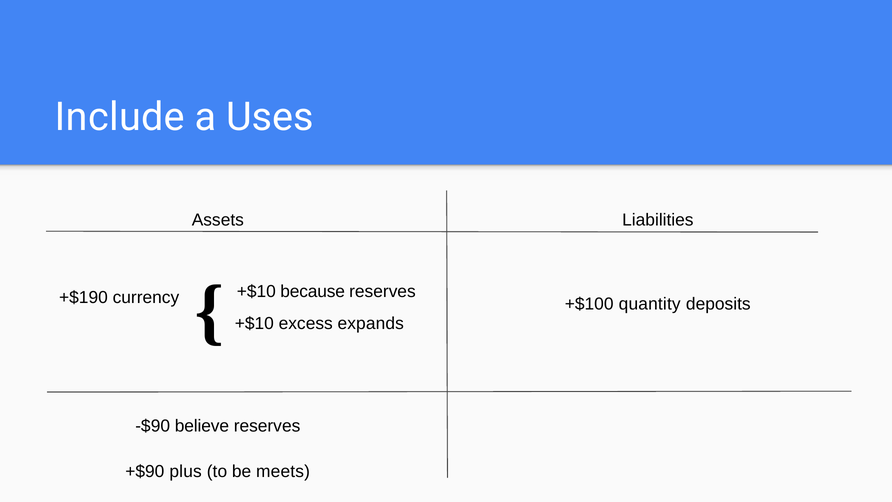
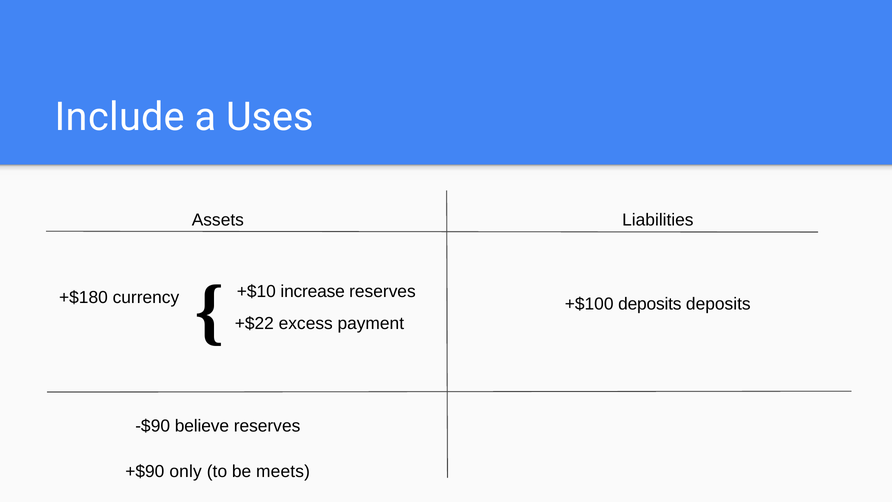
because: because -> increase
+$190: +$190 -> +$180
+$100 quantity: quantity -> deposits
+$10 at (254, 323): +$10 -> +$22
expands: expands -> payment
plus: plus -> only
